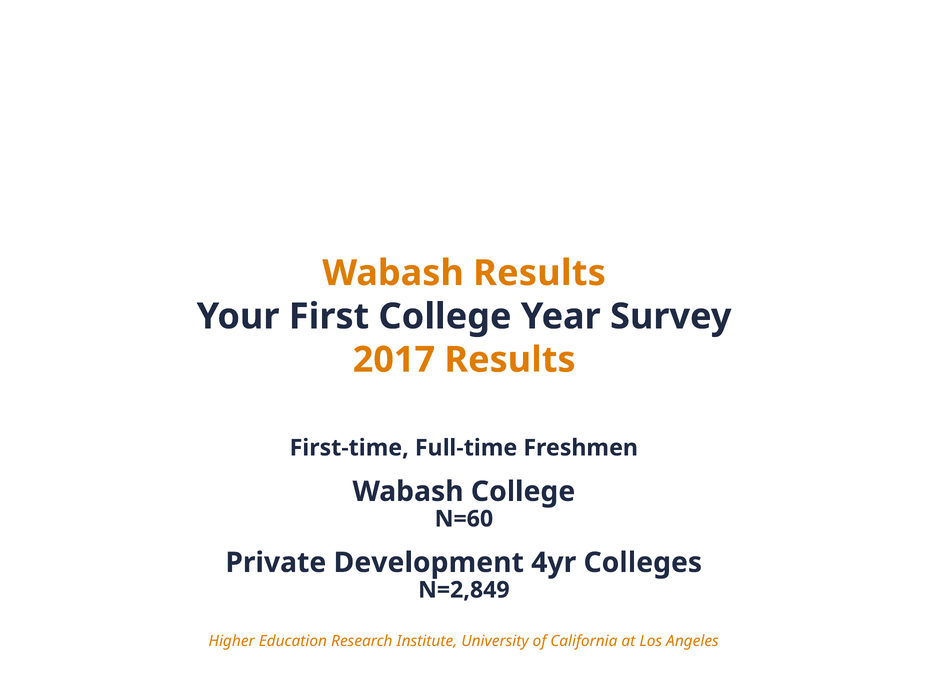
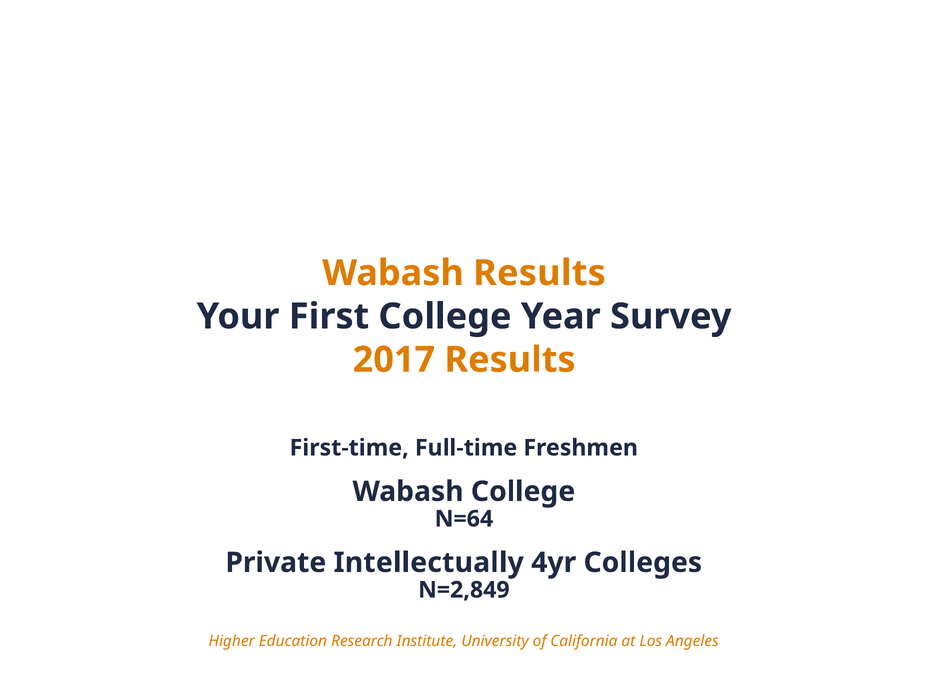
N=60: N=60 -> N=64
Development: Development -> Intellectually
